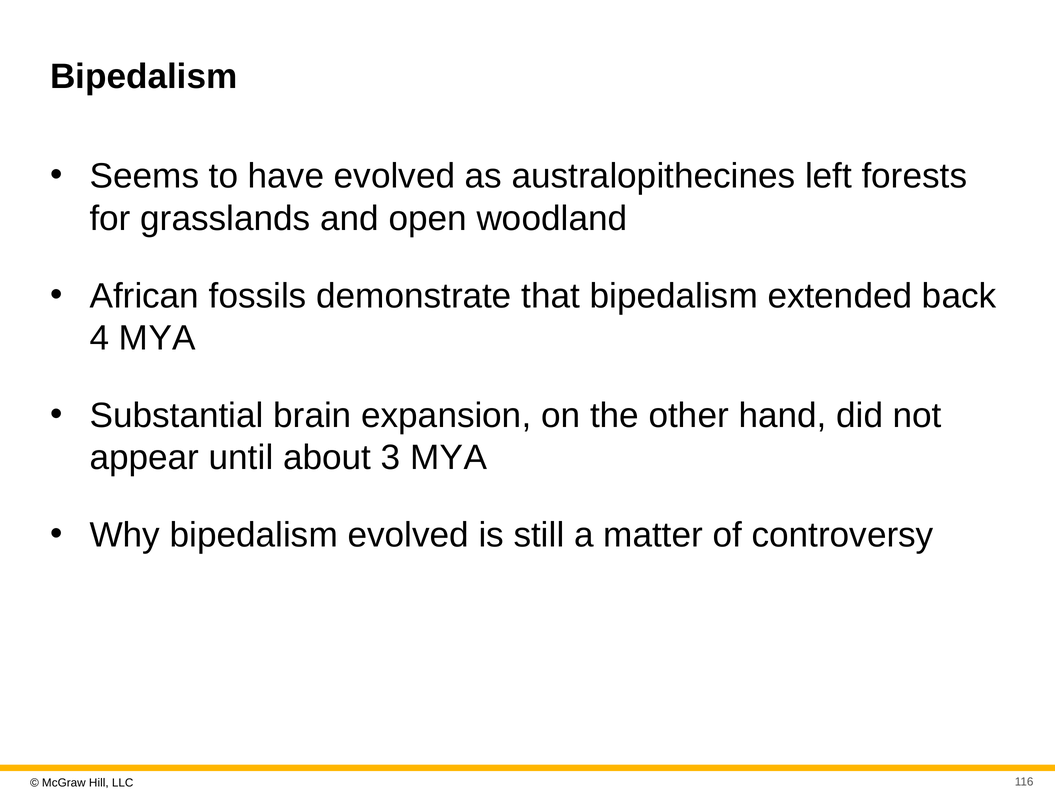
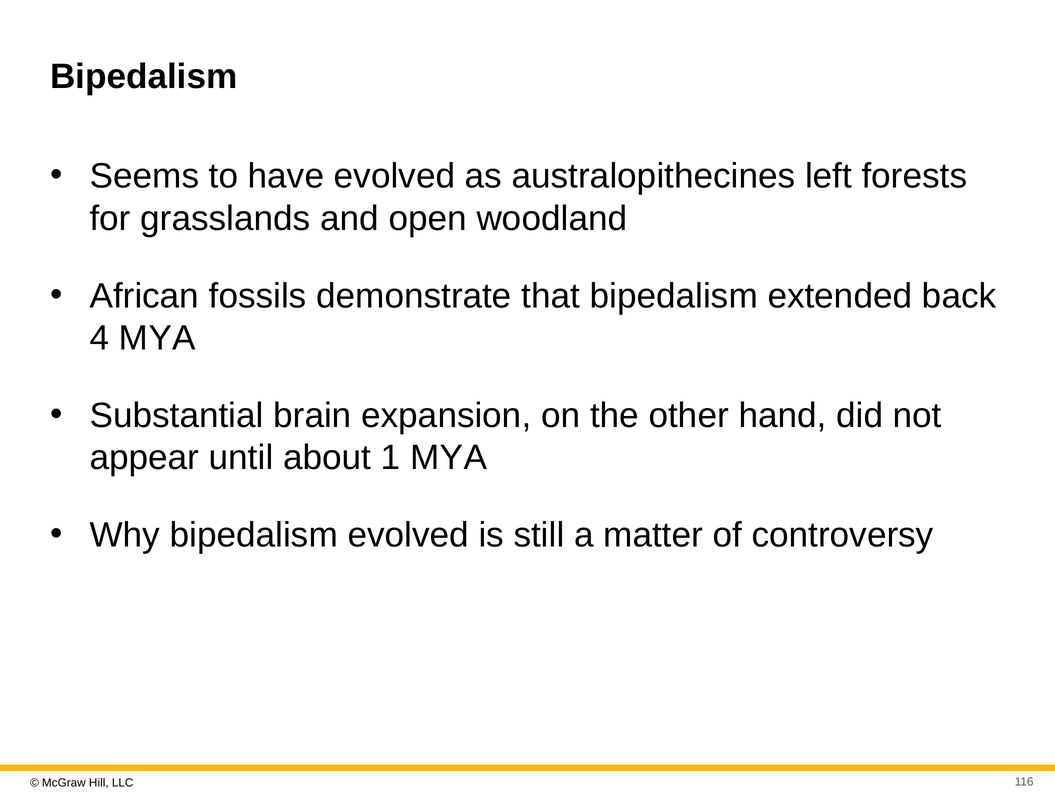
3: 3 -> 1
